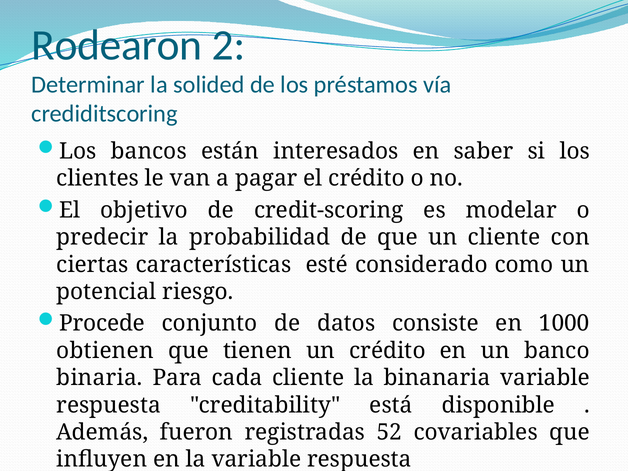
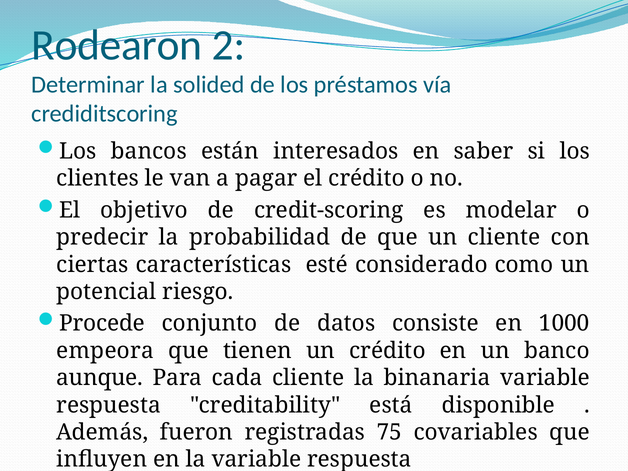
obtienen: obtienen -> empeora
binaria: binaria -> aunque
52: 52 -> 75
